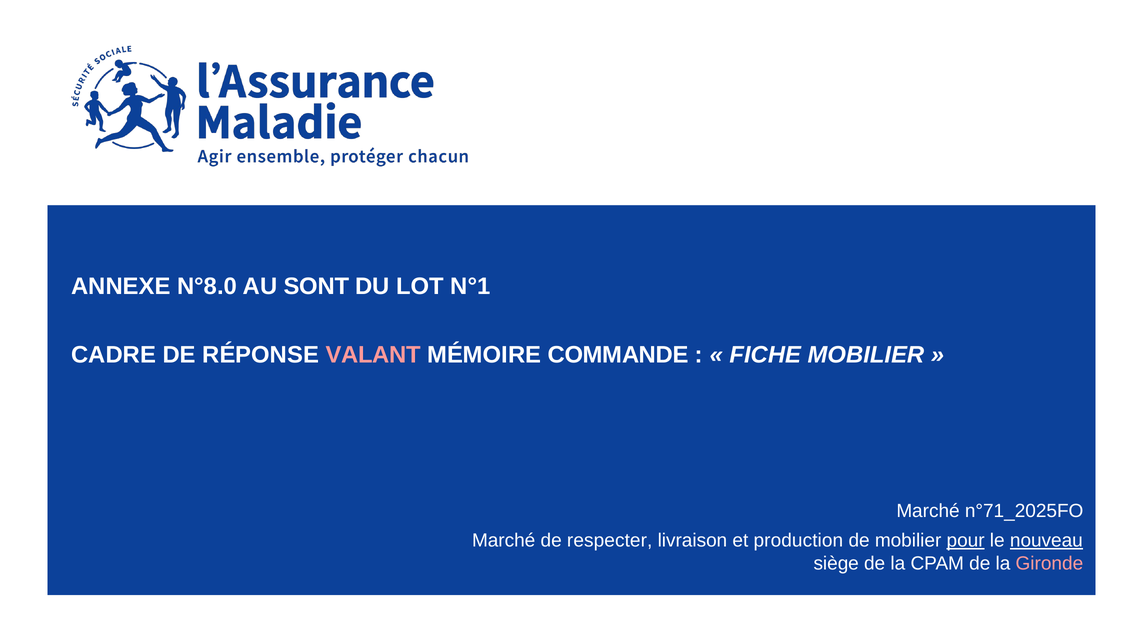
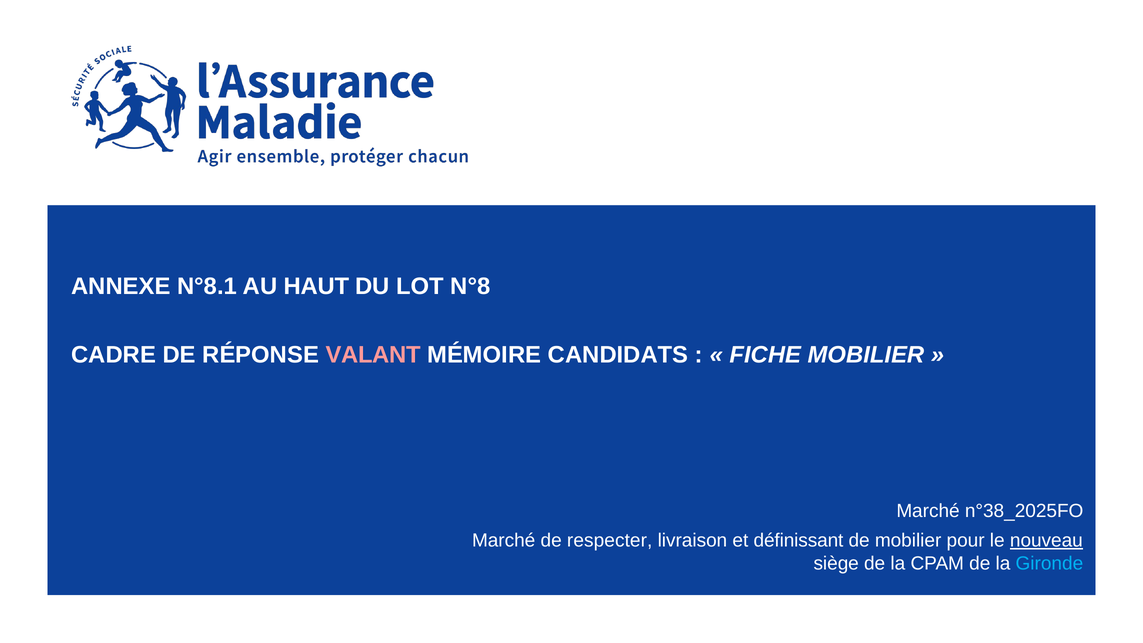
N°8.0: N°8.0 -> N°8.1
SONT: SONT -> HAUT
N°1: N°1 -> N°8
COMMANDE: COMMANDE -> CANDIDATS
n°71_2025FO: n°71_2025FO -> n°38_2025FO
production: production -> définissant
pour underline: present -> none
Gironde colour: pink -> light blue
